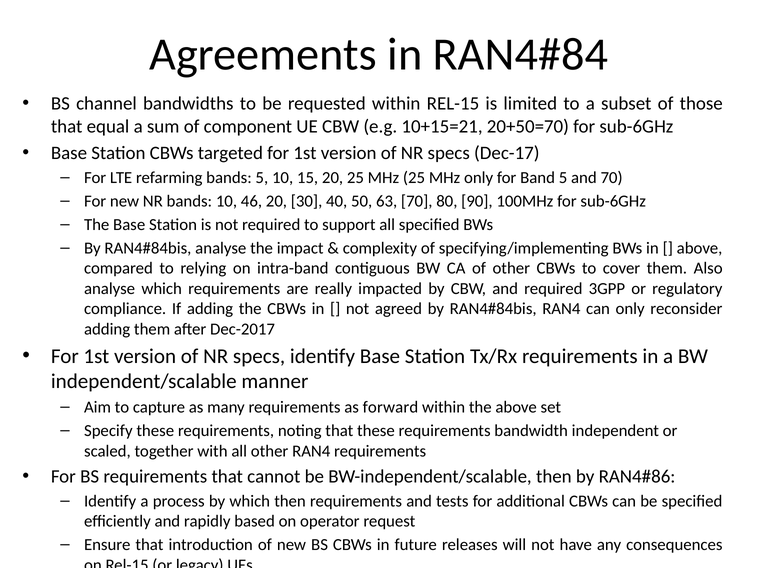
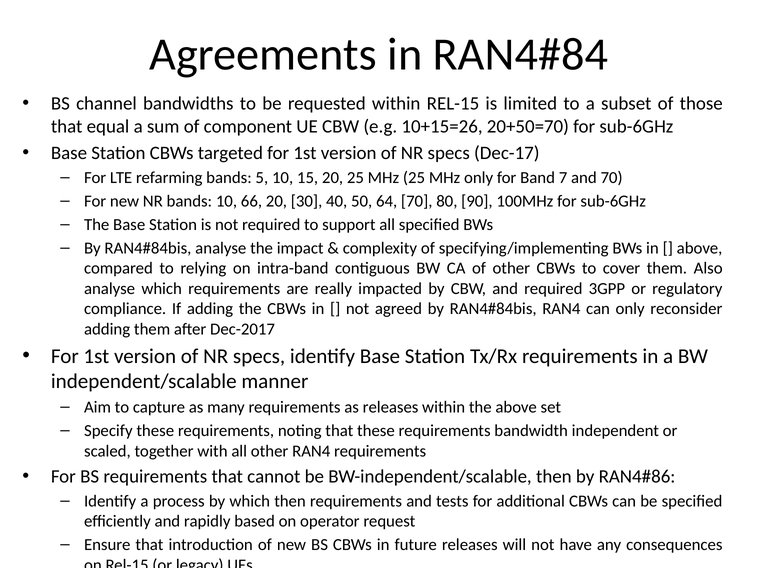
10+15=21: 10+15=21 -> 10+15=26
Band 5: 5 -> 7
46: 46 -> 66
63: 63 -> 64
as forward: forward -> releases
